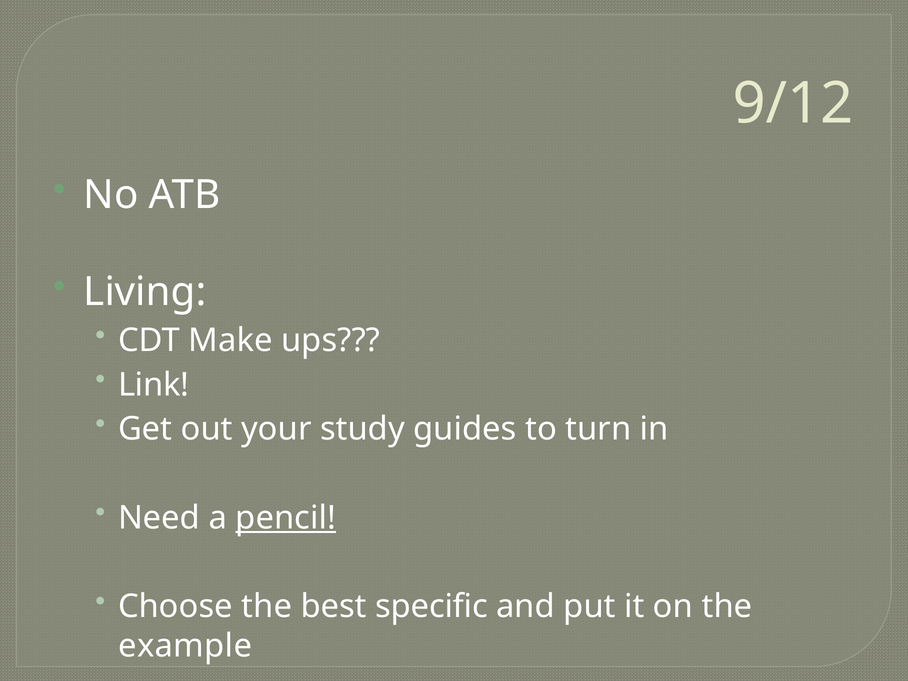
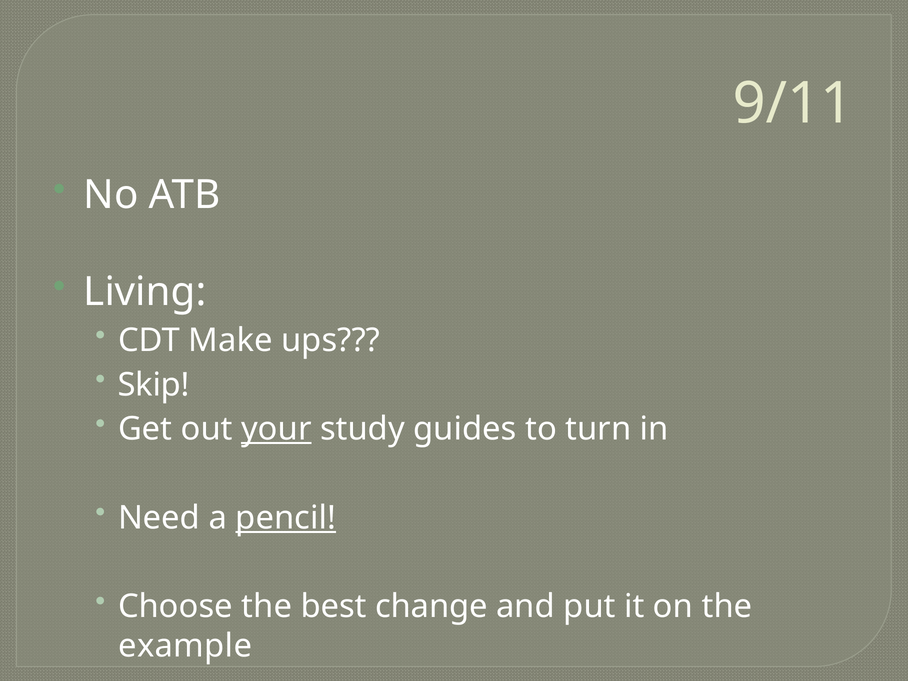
9/12: 9/12 -> 9/11
Link: Link -> Skip
your underline: none -> present
specific: specific -> change
